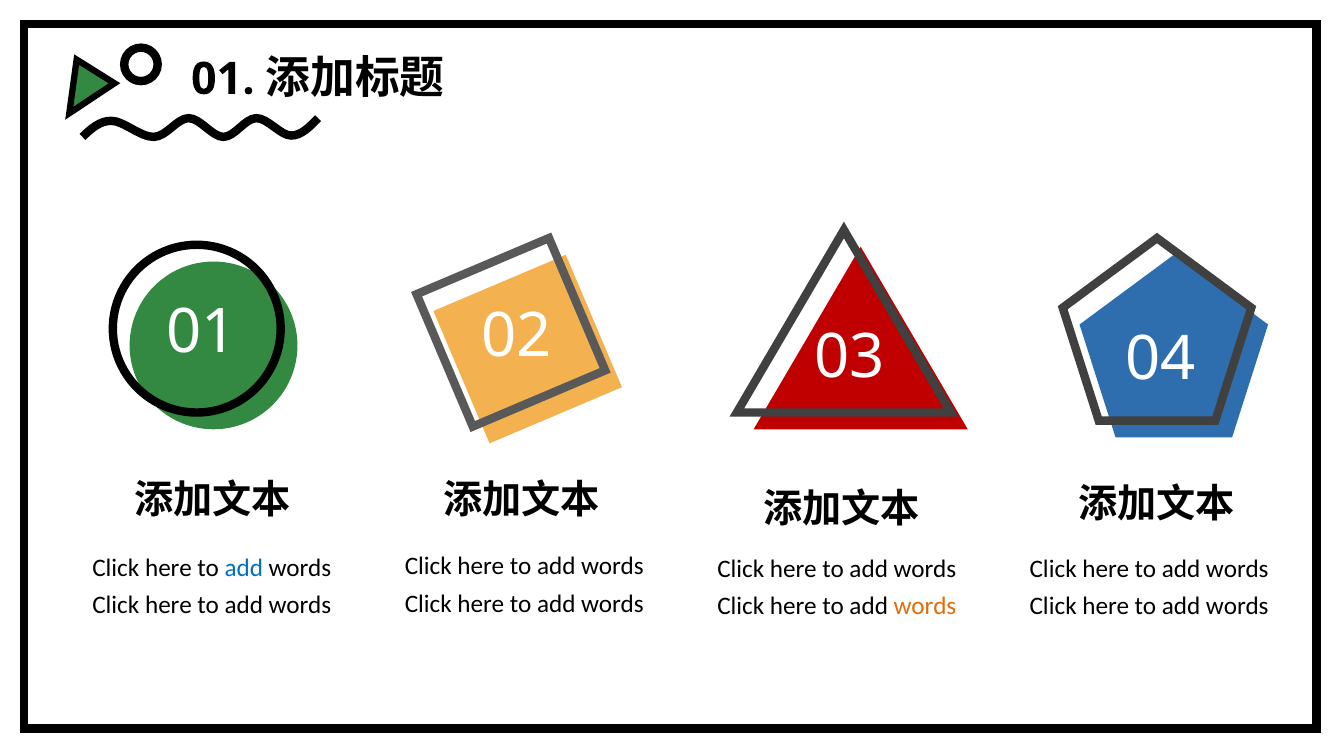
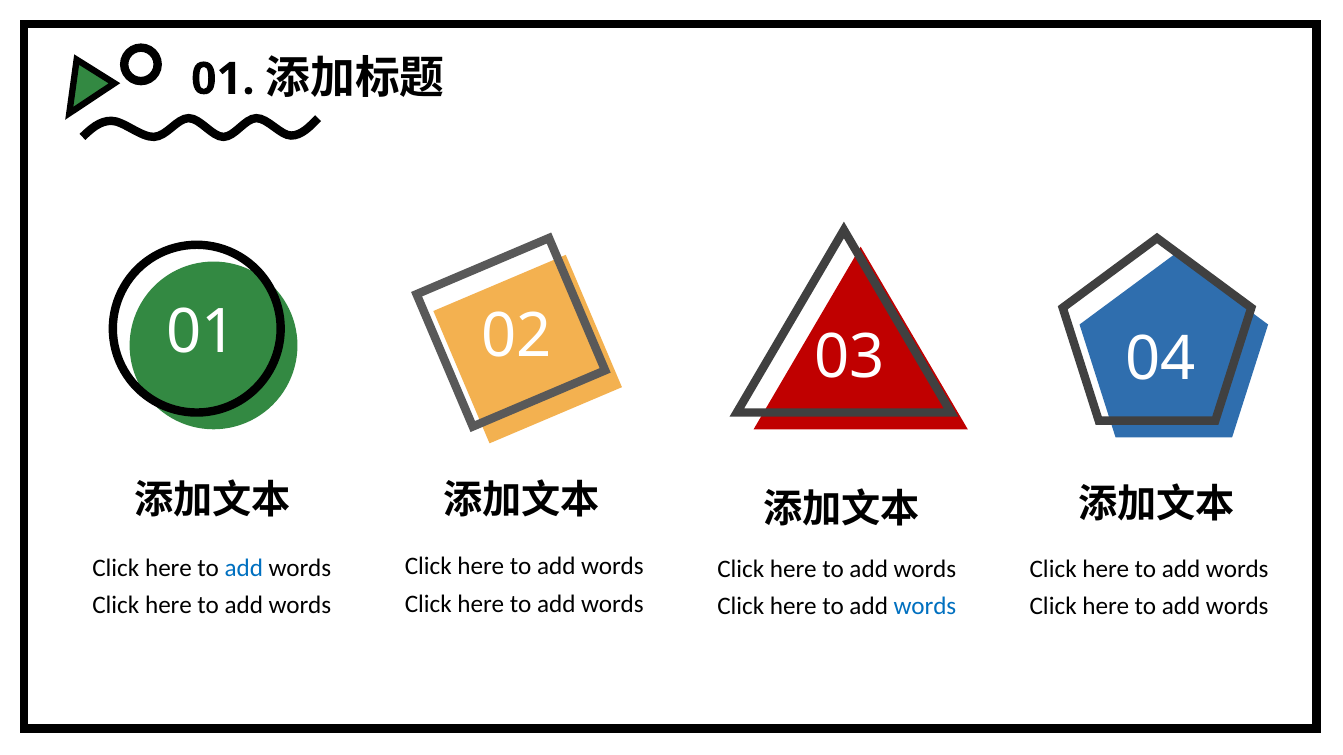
words at (925, 607) colour: orange -> blue
